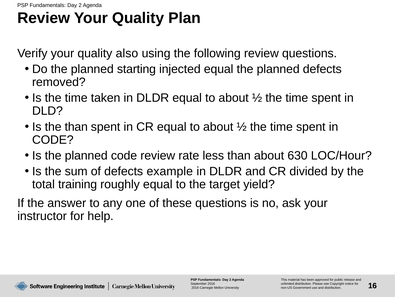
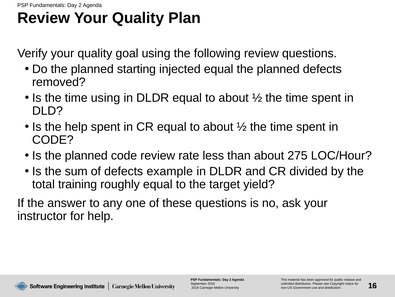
also: also -> goal
time taken: taken -> using
the than: than -> help
630: 630 -> 275
